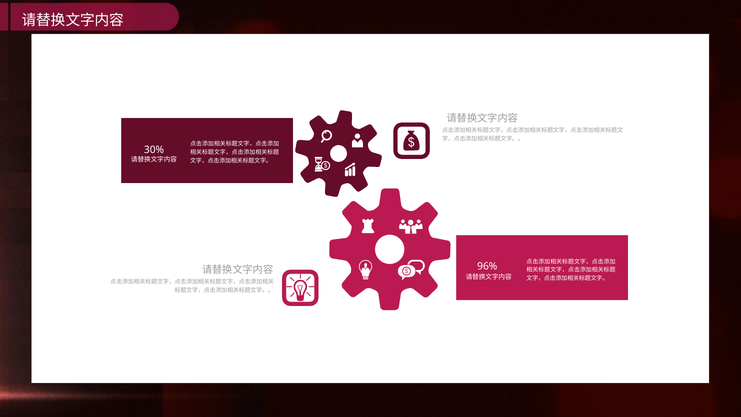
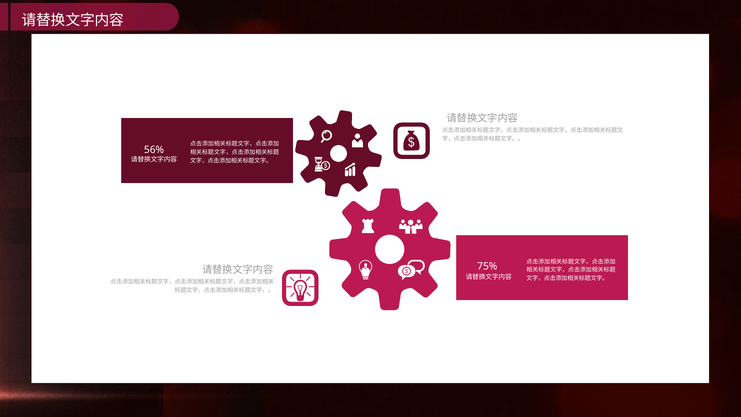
30%: 30% -> 56%
96%: 96% -> 75%
